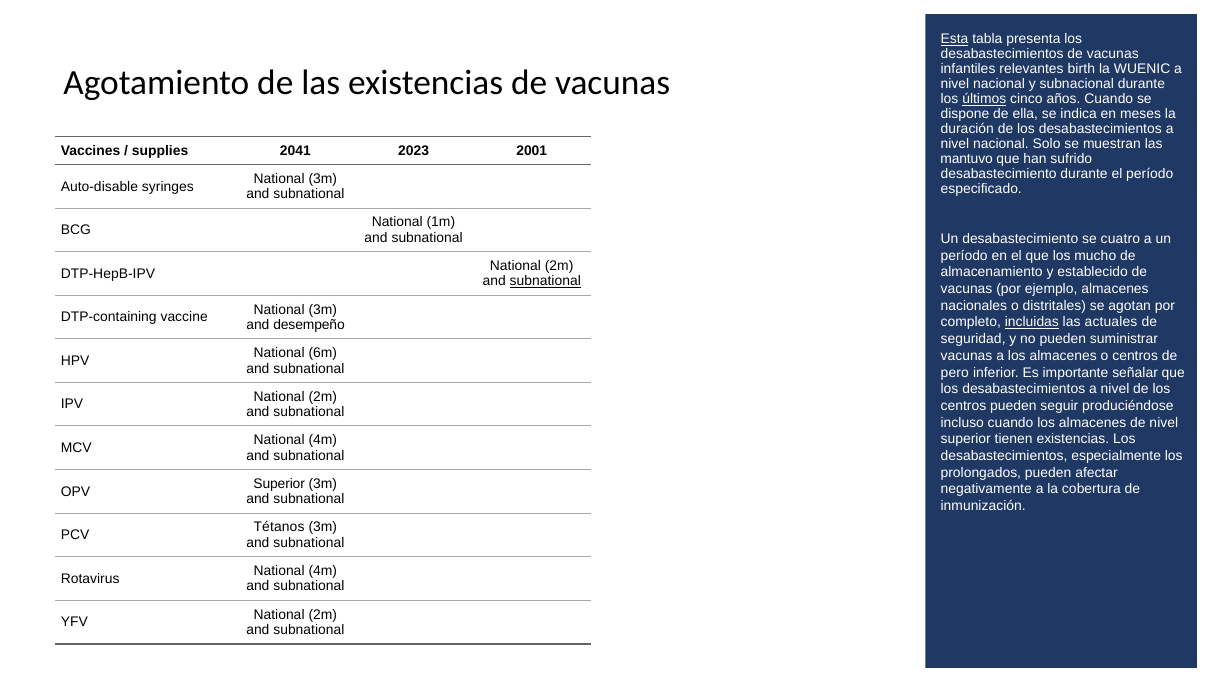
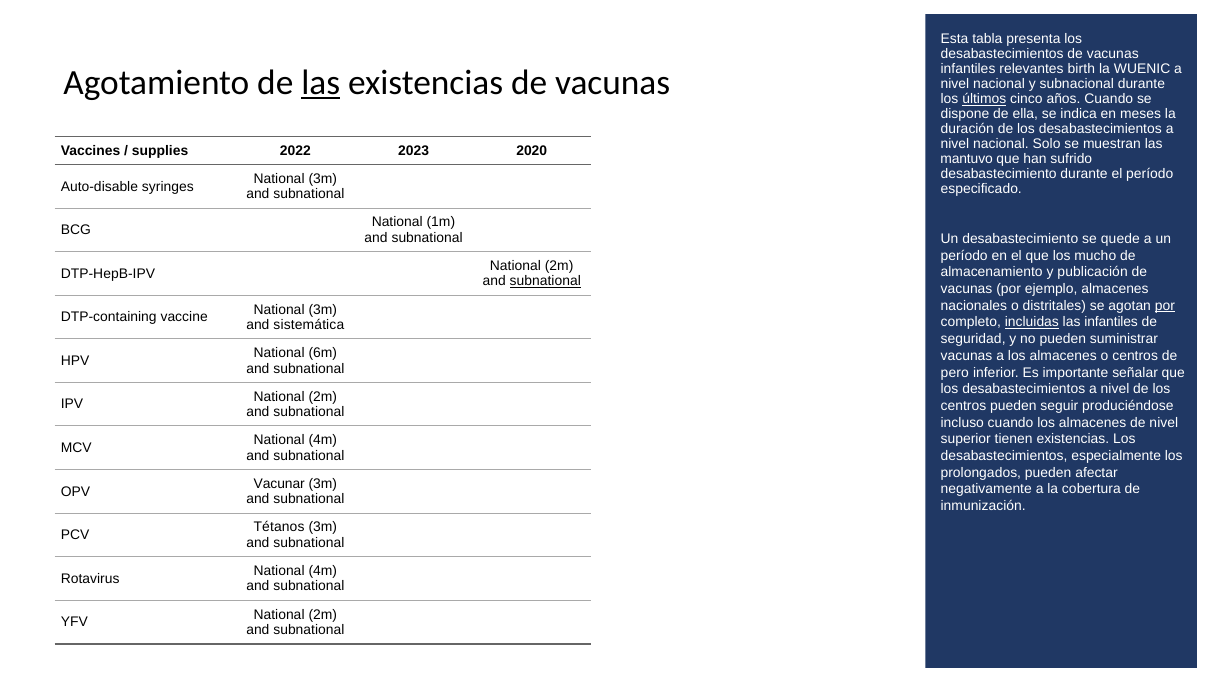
Esta underline: present -> none
las at (321, 83) underline: none -> present
2041: 2041 -> 2022
2001: 2001 -> 2020
cuatro: cuatro -> quede
establecido: establecido -> publicación
por at (1165, 306) underline: none -> present
las actuales: actuales -> infantiles
desempeño: desempeño -> sistemática
Superior at (279, 484): Superior -> Vacunar
